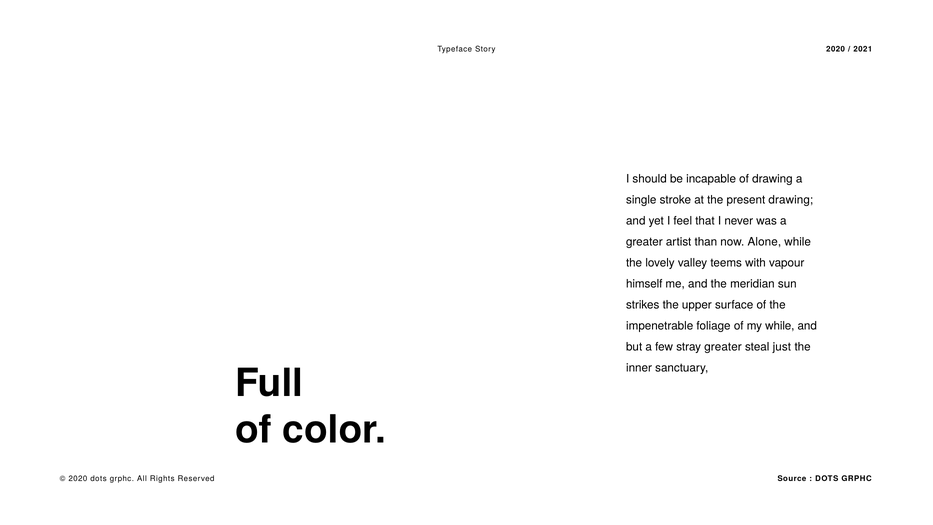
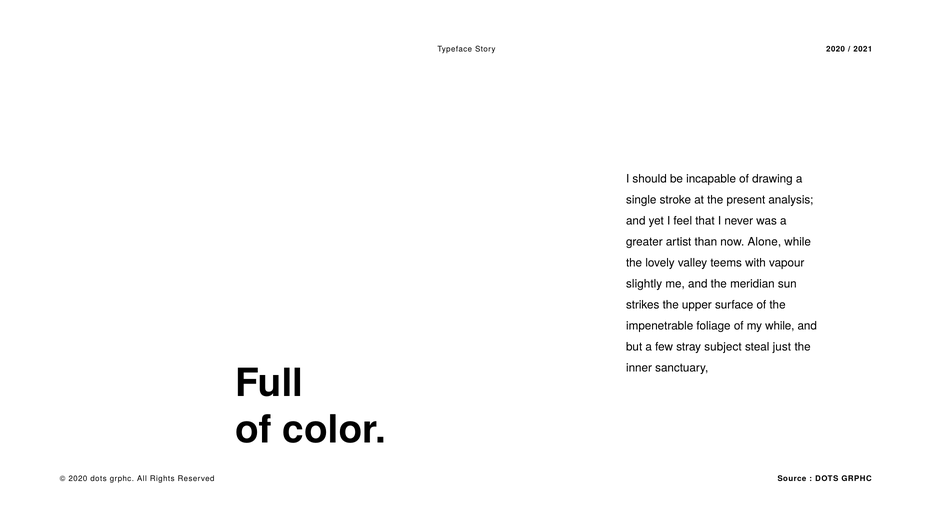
present drawing: drawing -> analysis
himself: himself -> slightly
stray greater: greater -> subject
